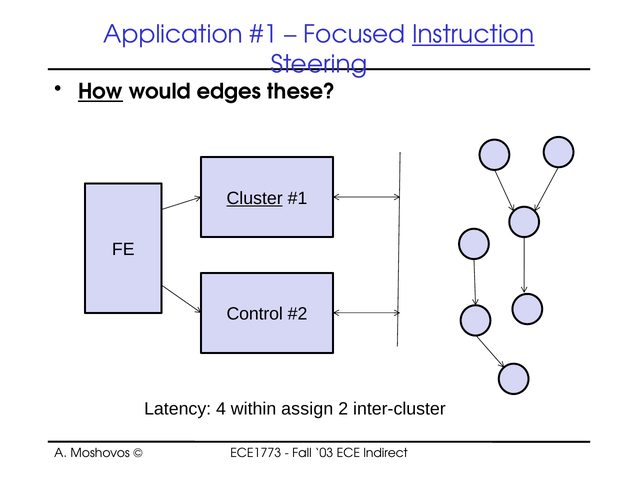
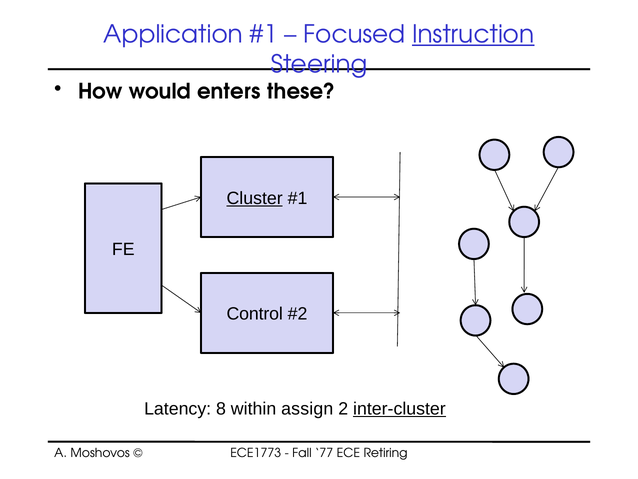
How underline: present -> none
edges: edges -> enters
4: 4 -> 8
inter-cluster underline: none -> present
03: 03 -> 77
Indirect: Indirect -> Retiring
